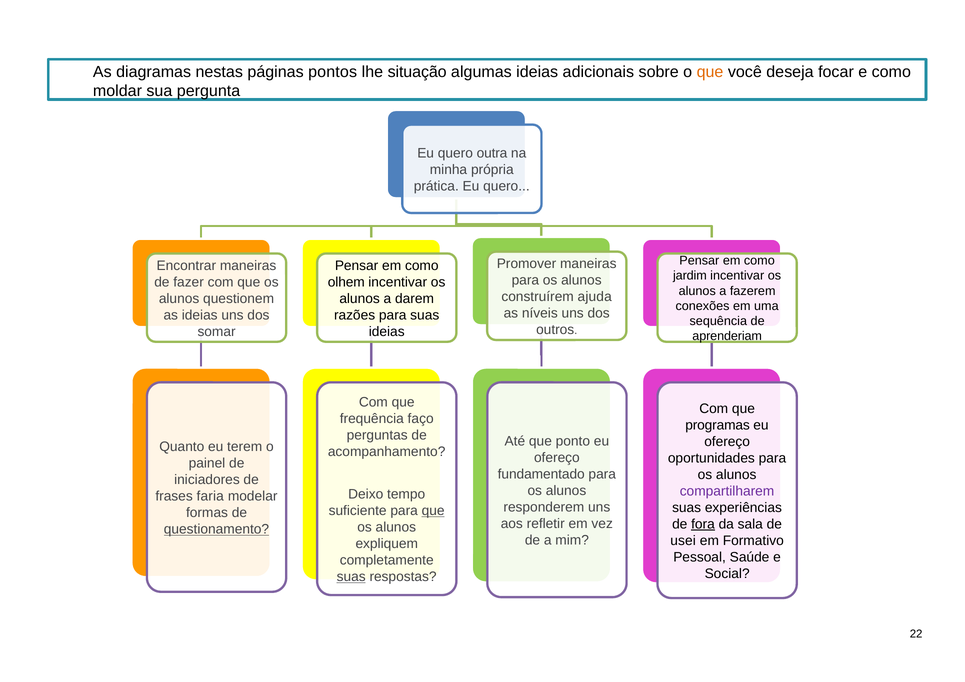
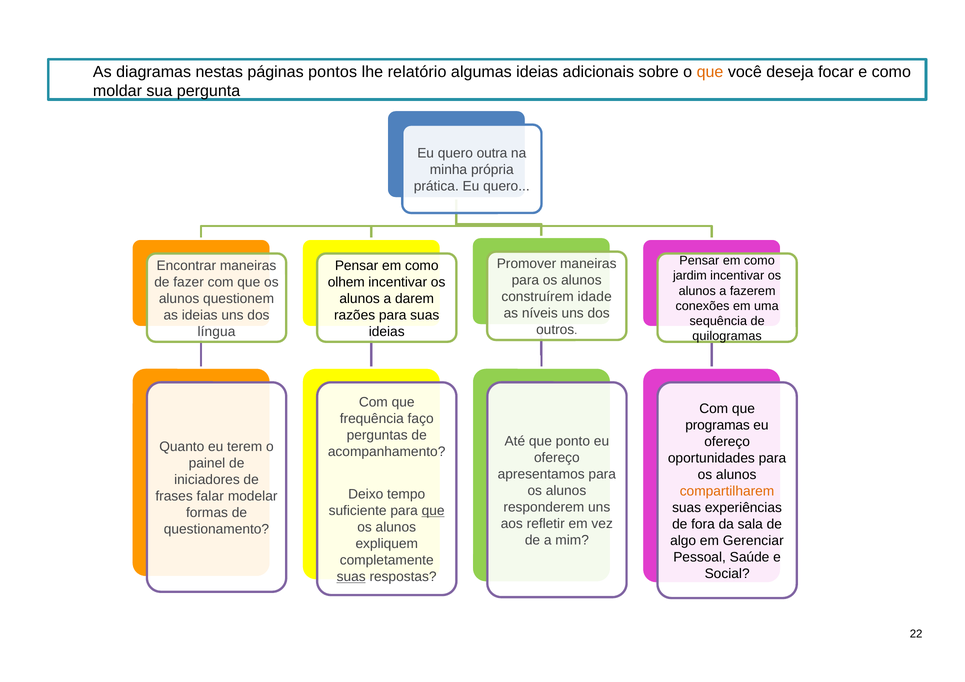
situação: situação -> relatório
ajuda: ajuda -> idade
somar: somar -> língua
aprenderiam: aprenderiam -> quilogramas
fundamentado: fundamentado -> apresentamos
compartilharem colour: purple -> orange
faria: faria -> falar
fora underline: present -> none
questionamento underline: present -> none
usei: usei -> algo
Formativo: Formativo -> Gerenciar
